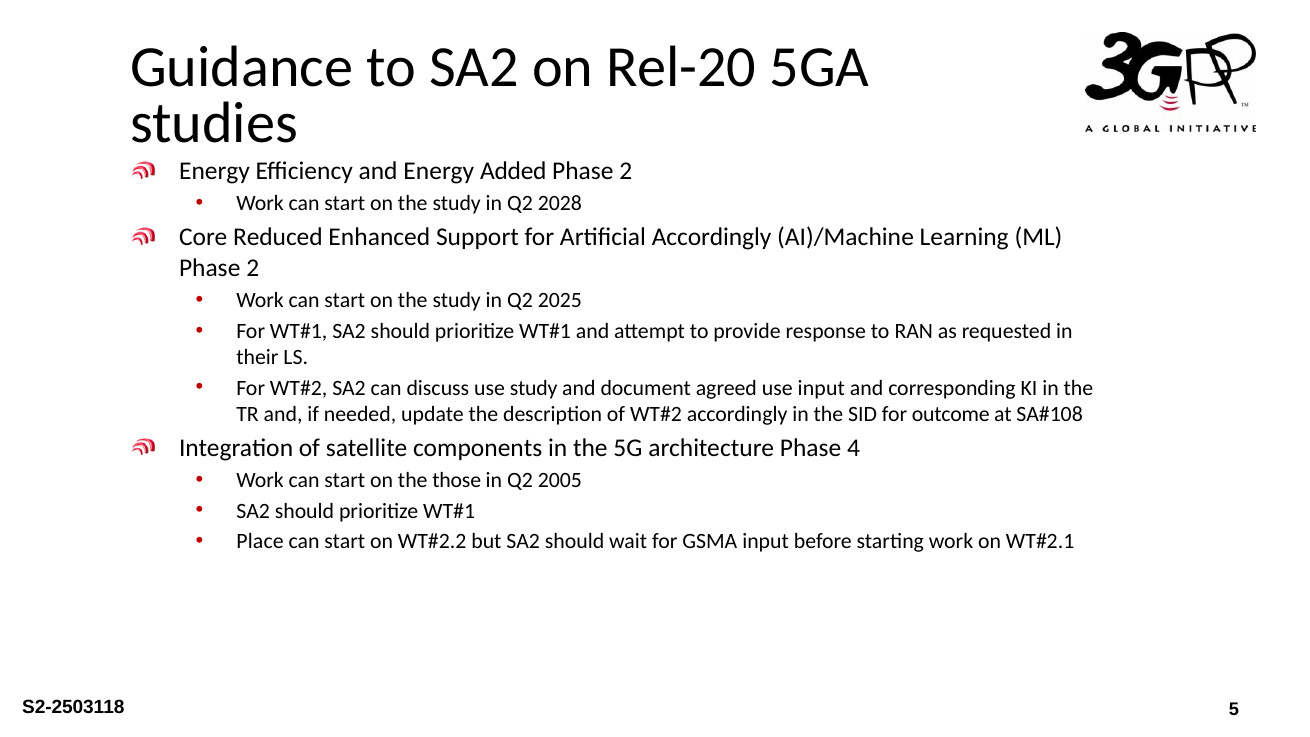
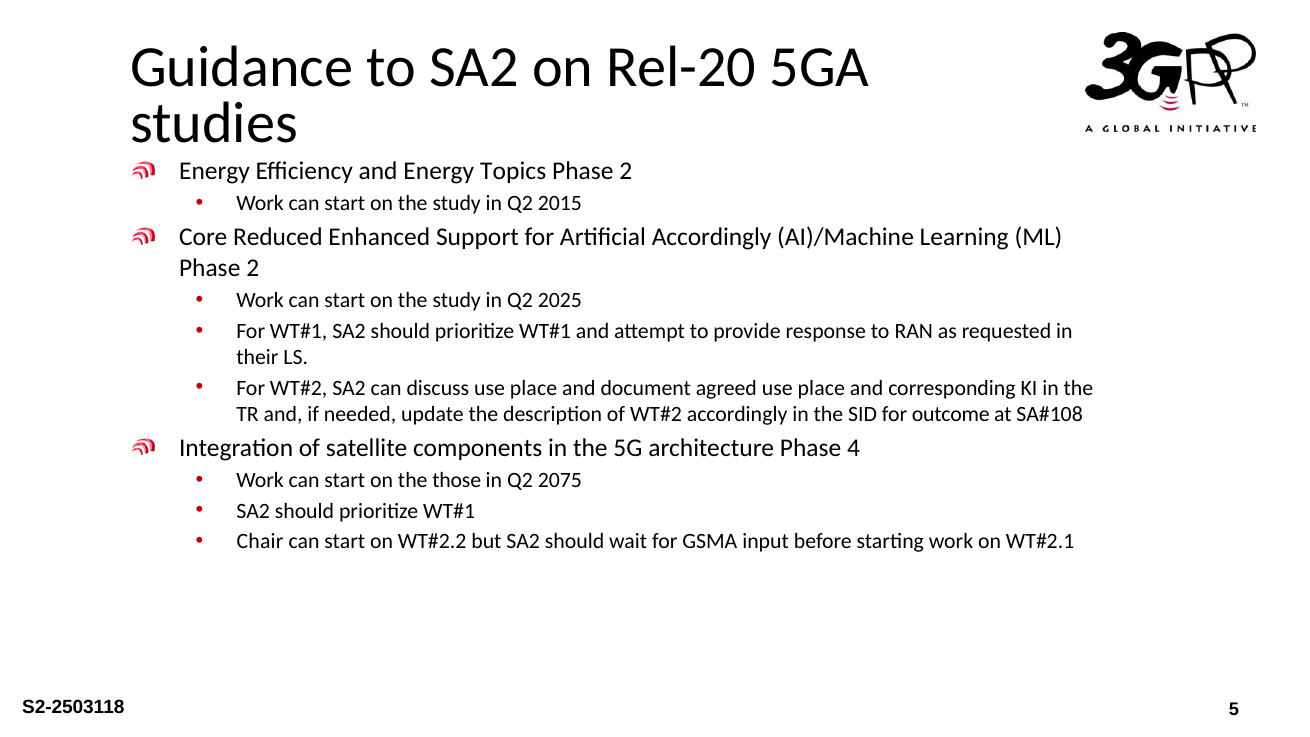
Added: Added -> Topics
2028: 2028 -> 2015
discuss use study: study -> place
agreed use input: input -> place
2005: 2005 -> 2075
Place: Place -> Chair
